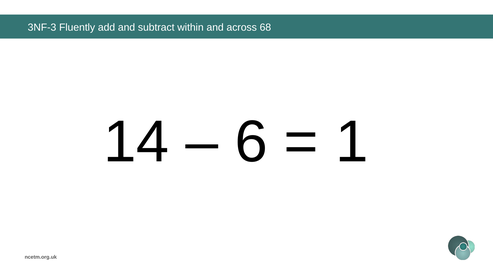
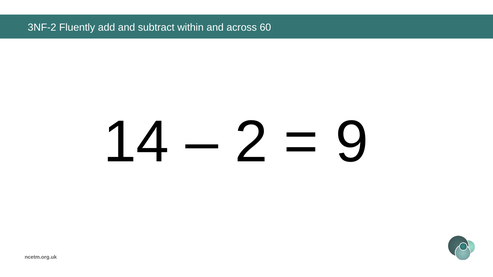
3NF-3: 3NF-3 -> 3NF-2
68: 68 -> 60
6: 6 -> 2
1: 1 -> 9
